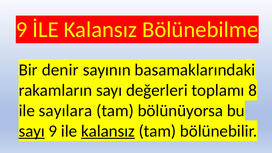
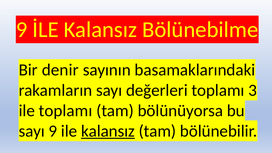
8: 8 -> 3
ile sayılara: sayılara -> toplamı
sayı at (32, 131) underline: present -> none
